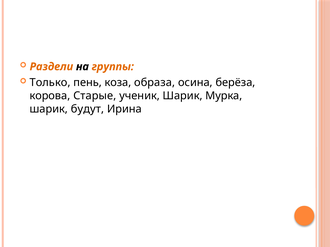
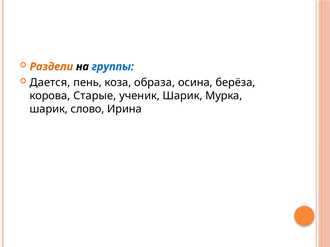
группы colour: orange -> blue
Только: Только -> Дается
будут: будут -> слово
